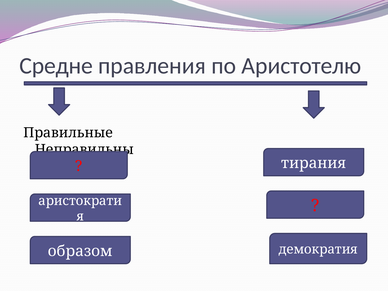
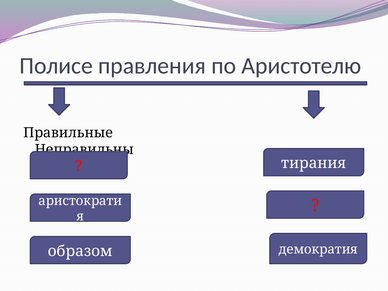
Средне: Средне -> Полисе
